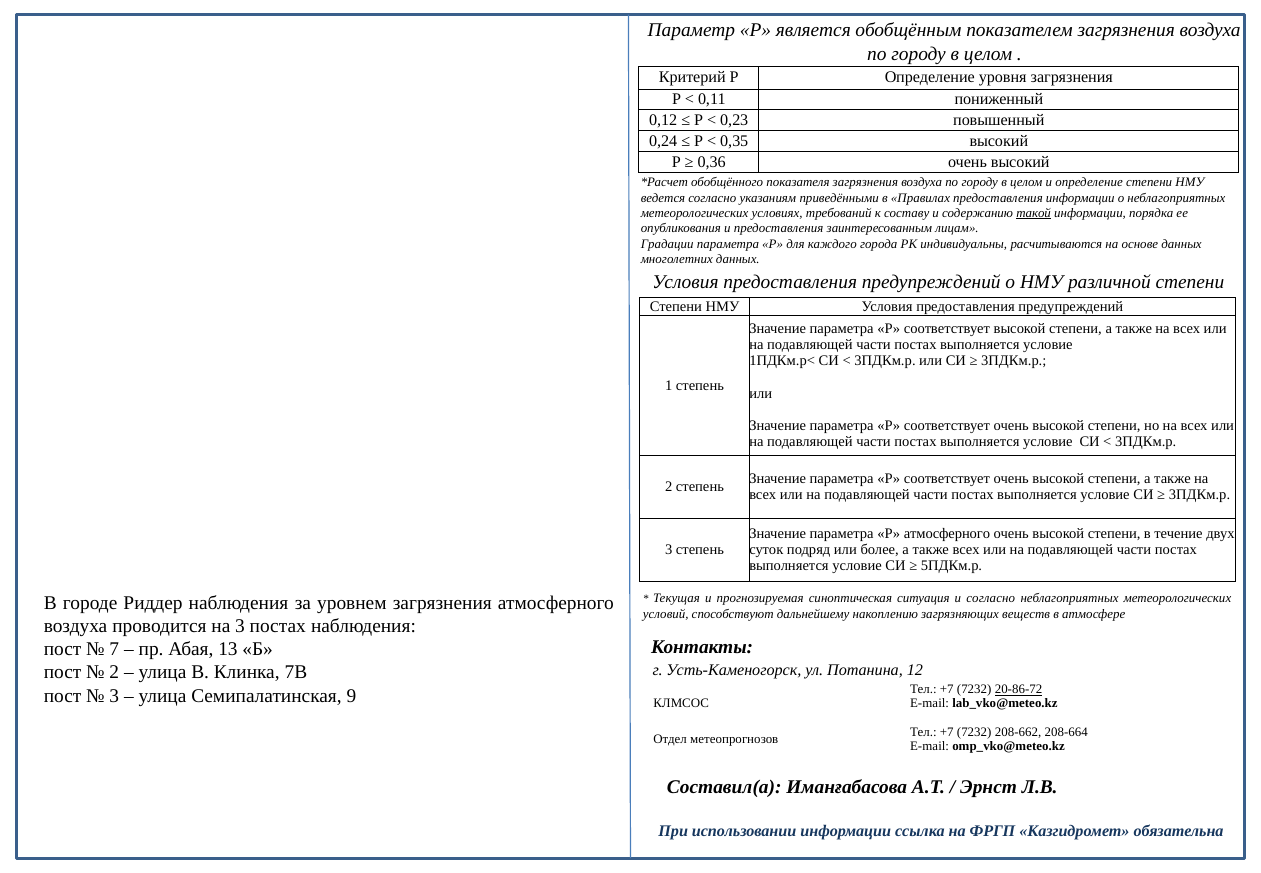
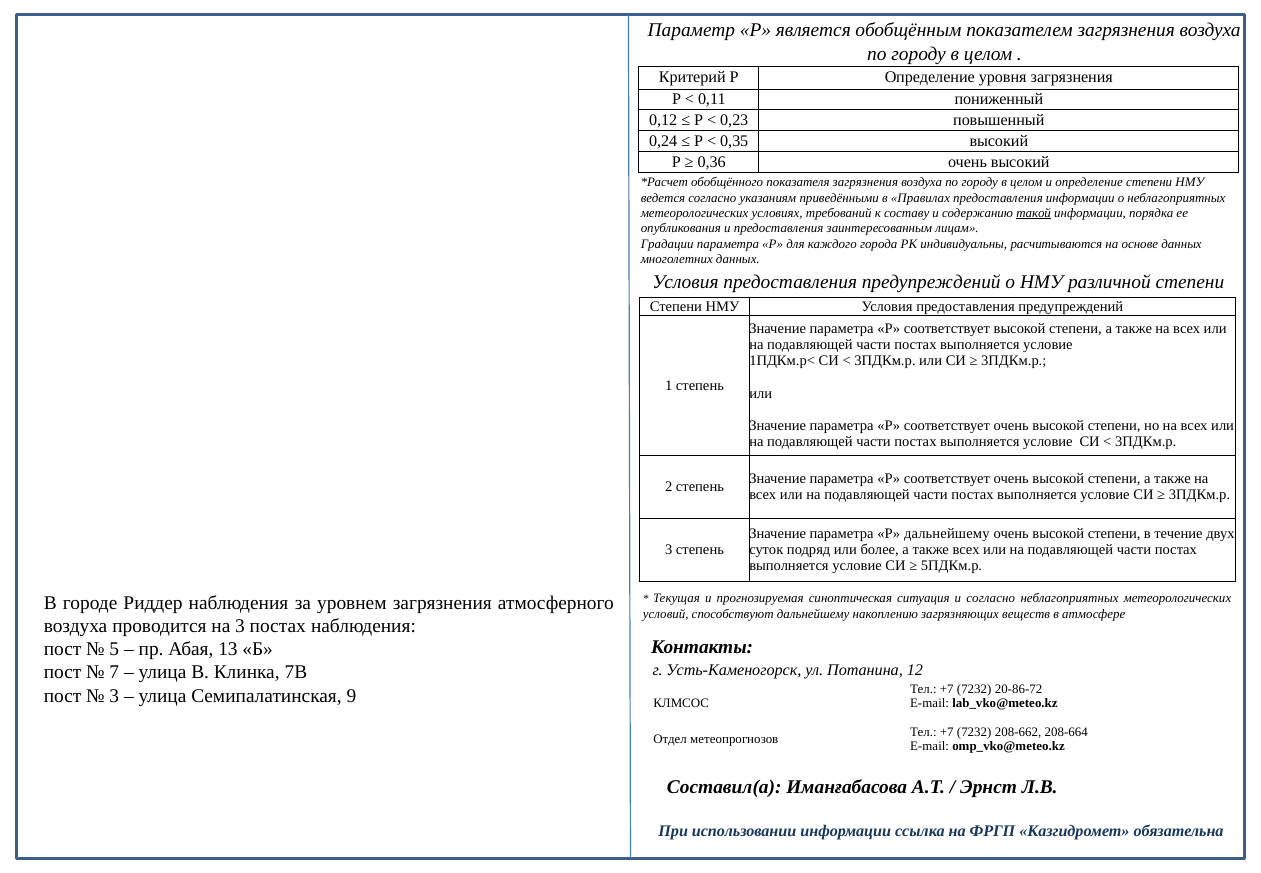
Р атмосферного: атмосферного -> дальнейшему
7: 7 -> 5
2 at (114, 672): 2 -> 7
20-86-72 underline: present -> none
